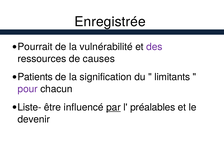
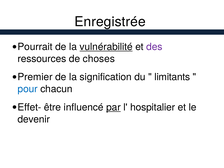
vulnérabilité underline: none -> present
causes: causes -> choses
Patients: Patients -> Premier
pour colour: purple -> blue
Liste-: Liste- -> Effet-
préalables: préalables -> hospitalier
